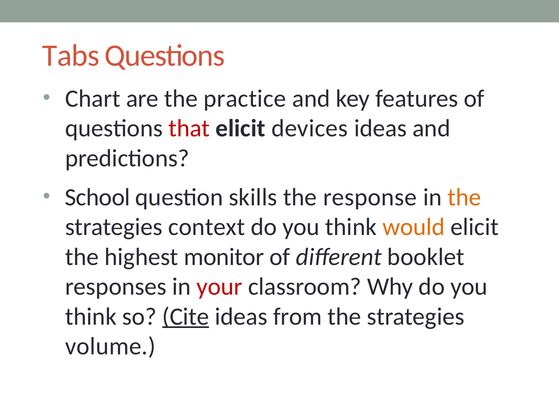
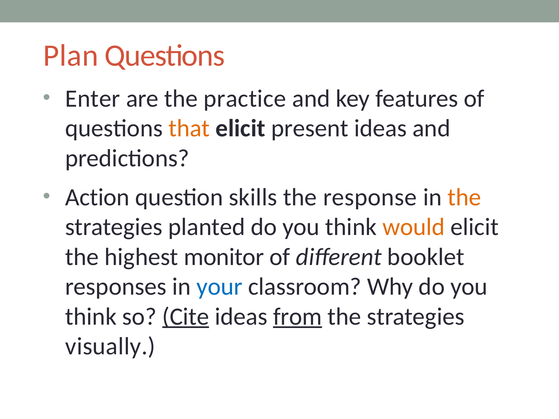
Tabs: Tabs -> Plan
Chart: Chart -> Enter
that colour: red -> orange
devices: devices -> present
School: School -> Action
context: context -> planted
your colour: red -> blue
from underline: none -> present
volume: volume -> visually
